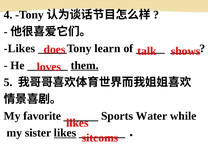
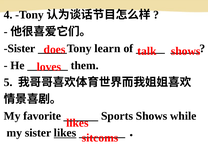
Likes at (19, 48): Likes -> Sister
them underline: present -> none
Sports Water: Water -> Shows
